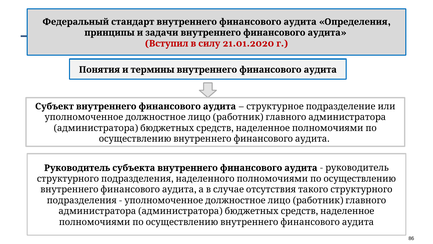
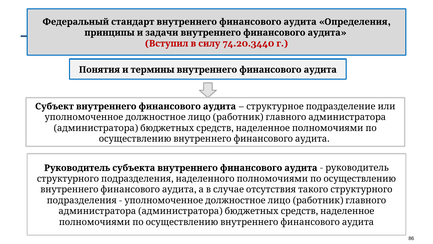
21.01.2020: 21.01.2020 -> 74.20.3440
